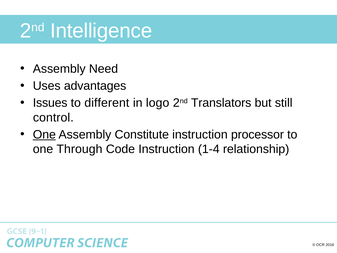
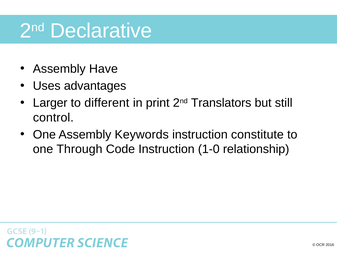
Intelligence: Intelligence -> Declarative
Need: Need -> Have
Issues: Issues -> Larger
logo: logo -> print
One at (44, 134) underline: present -> none
Constitute: Constitute -> Keywords
processor: processor -> constitute
1-4: 1-4 -> 1-0
